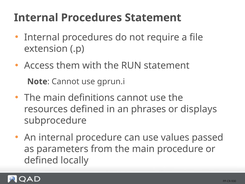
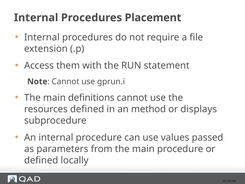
Procedures Statement: Statement -> Placement
phrases: phrases -> method
